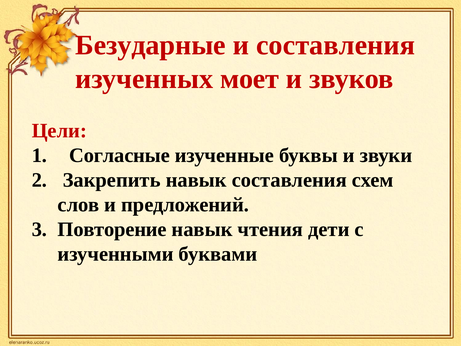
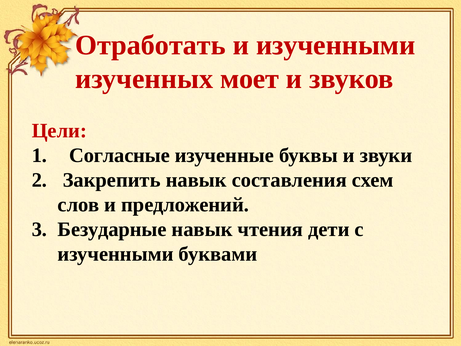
Безударные: Безударные -> Отработать
и составления: составления -> изученными
Повторение: Повторение -> Безударные
